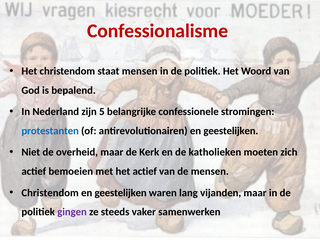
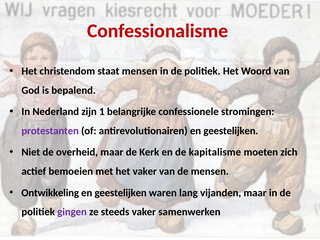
5: 5 -> 1
protestanten colour: blue -> purple
katholieken: katholieken -> kapitalisme
het actief: actief -> vaker
Christendom at (50, 193): Christendom -> Ontwikkeling
